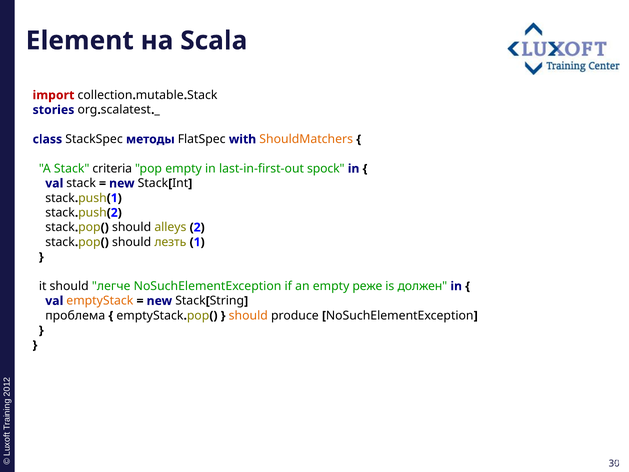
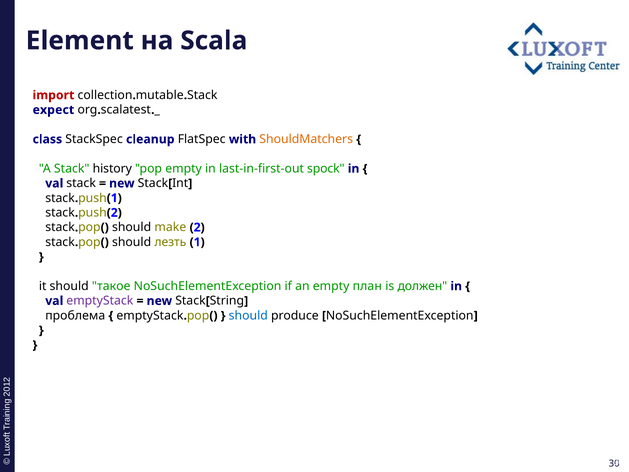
stories: stories -> expect
методы: методы -> cleanup
criteria: criteria -> history
alleys: alleys -> make
легче: легче -> такое
реже: реже -> план
emptyStack colour: orange -> purple
should at (248, 315) colour: orange -> blue
